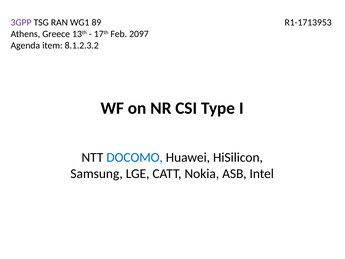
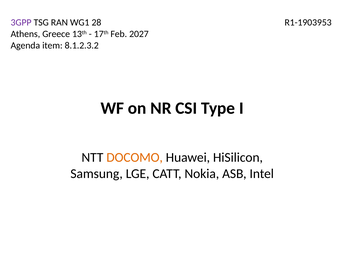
89: 89 -> 28
R1-1713953: R1-1713953 -> R1-1903953
2097: 2097 -> 2027
DOCOMO colour: blue -> orange
